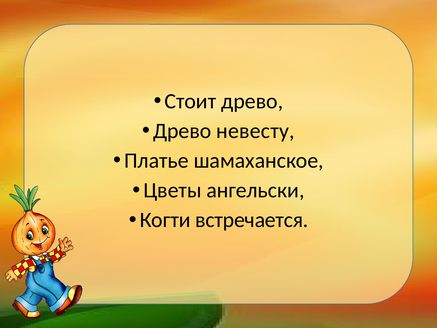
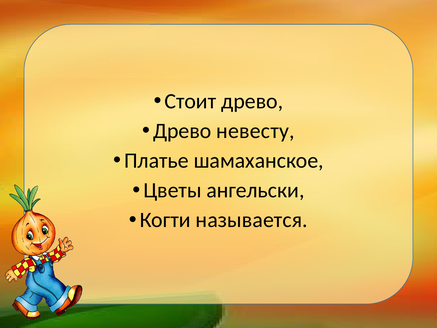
встречается: встречается -> называется
